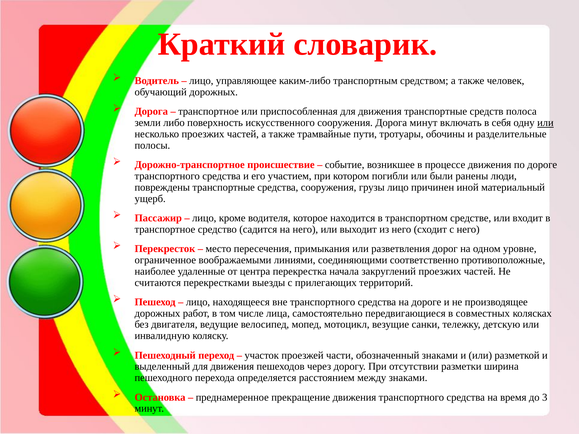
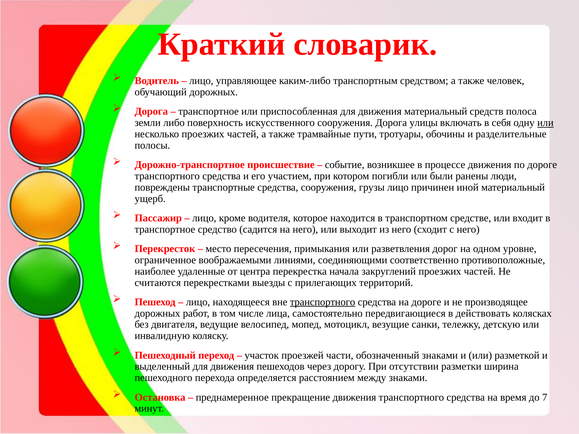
движения транспортные: транспортные -> материальный
Дорога минут: минут -> улицы
транспортного at (323, 302) underline: none -> present
совместных: совместных -> действовать
3: 3 -> 7
